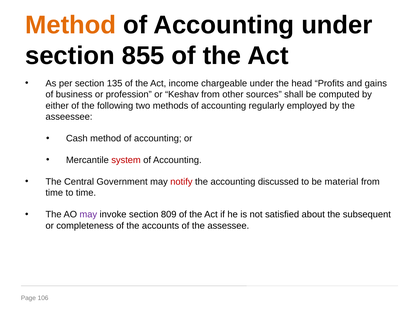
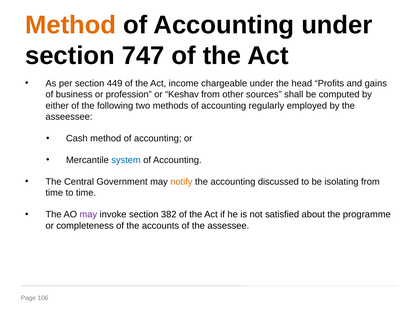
855: 855 -> 747
135: 135 -> 449
system colour: red -> blue
notify colour: red -> orange
material: material -> isolating
809: 809 -> 382
subsequent: subsequent -> programme
